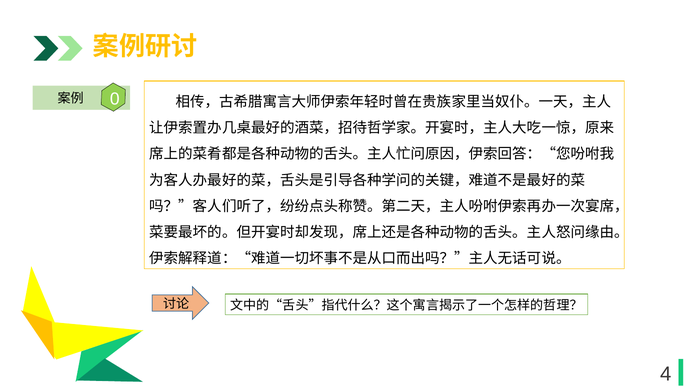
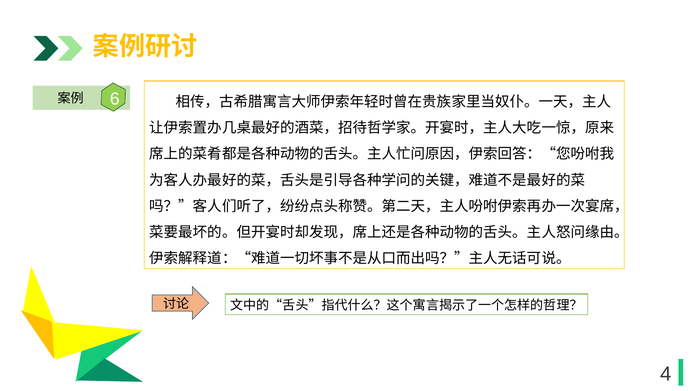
0: 0 -> 6
